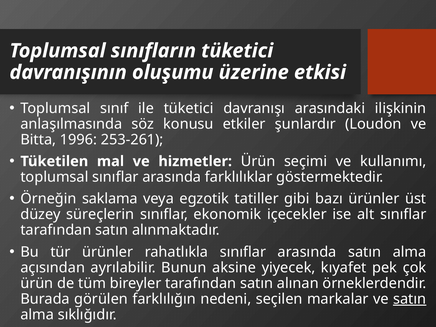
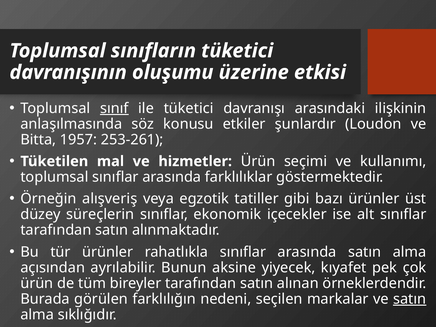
sınıf underline: none -> present
1996: 1996 -> 1957
saklama: saklama -> alışveriş
